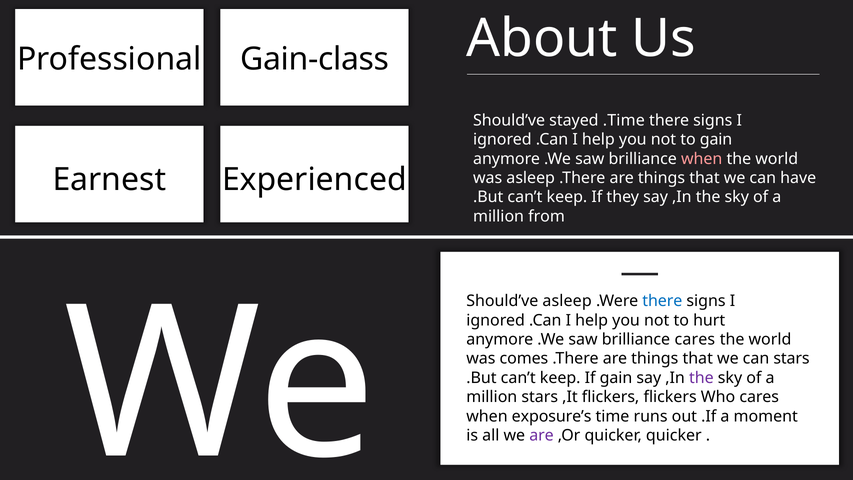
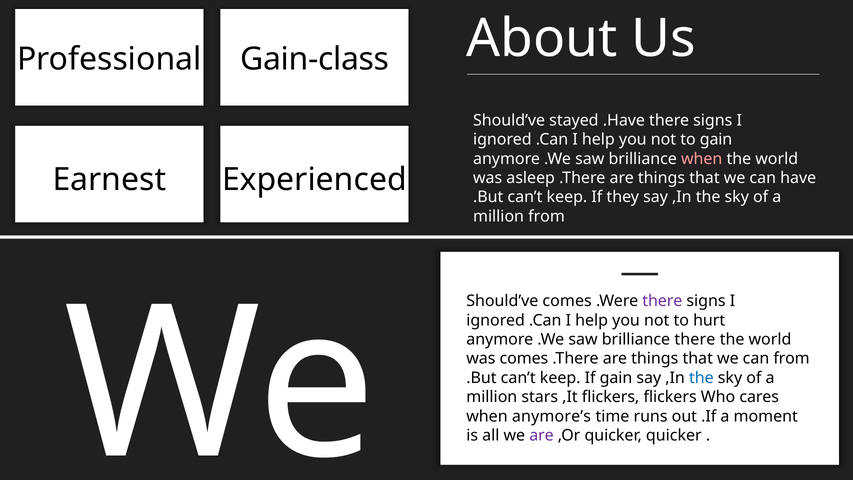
.Time: .Time -> .Have
Should’ve asleep: asleep -> comes
there at (662, 301) colour: blue -> purple
brilliance cares: cares -> there
can stars: stars -> from
the at (701, 378) colour: purple -> blue
exposure’s: exposure’s -> anymore’s
